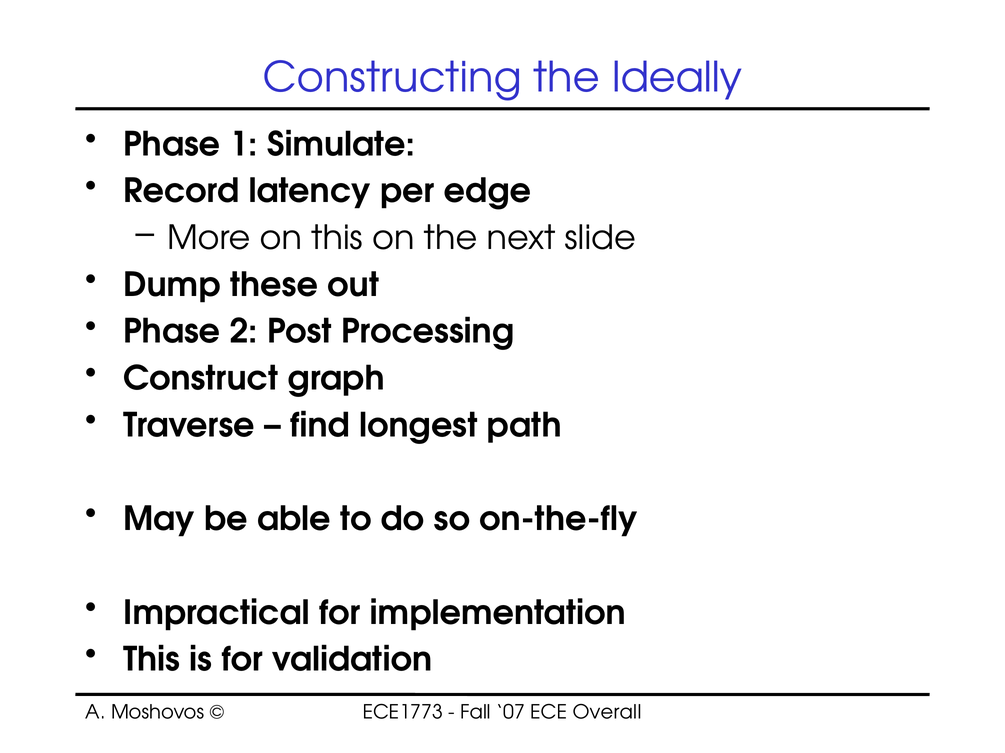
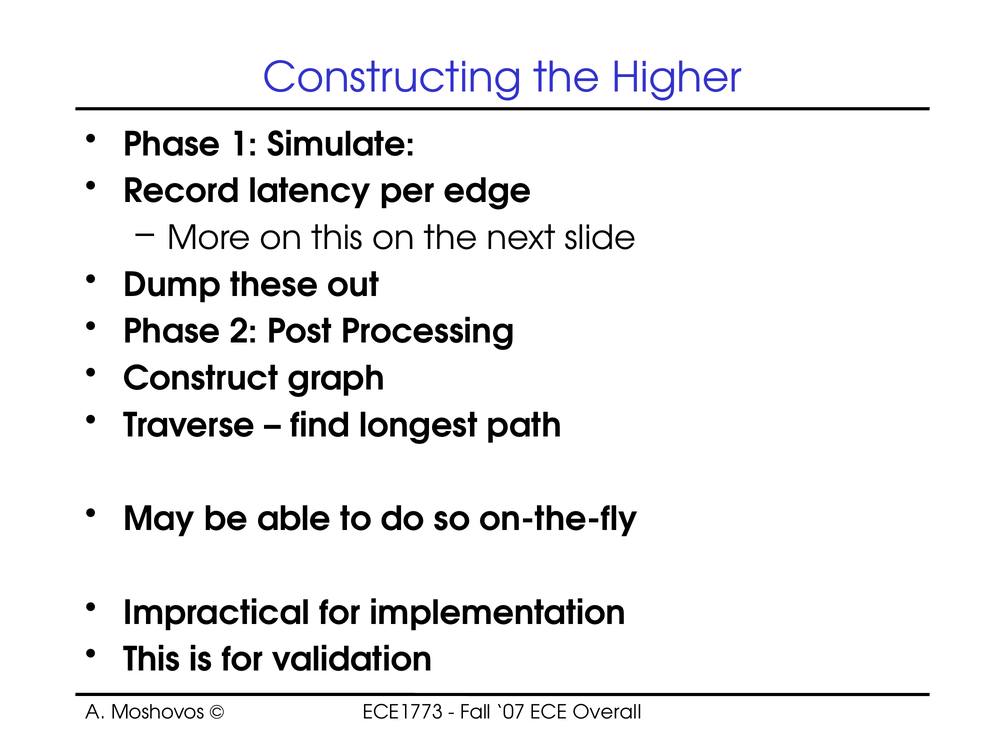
Ideally: Ideally -> Higher
